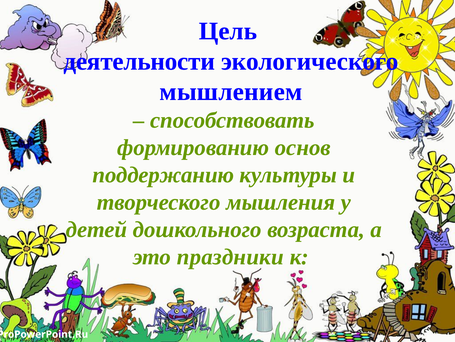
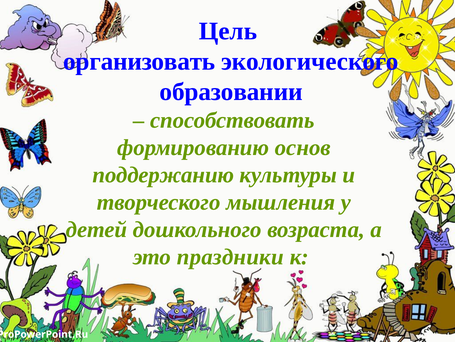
деятельности: деятельности -> организовать
мышлением: мышлением -> образовании
